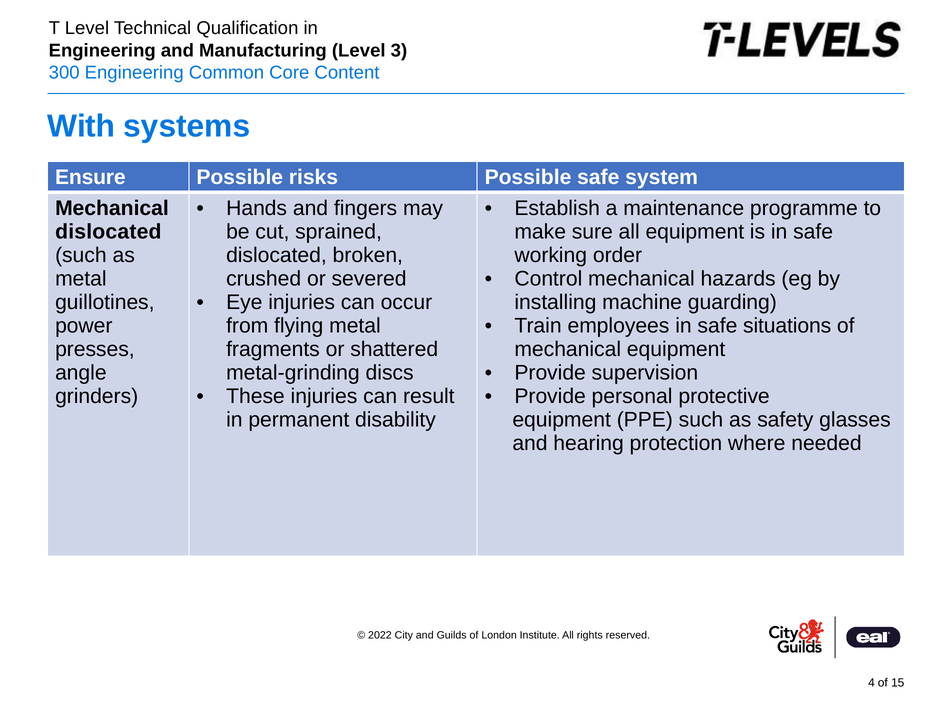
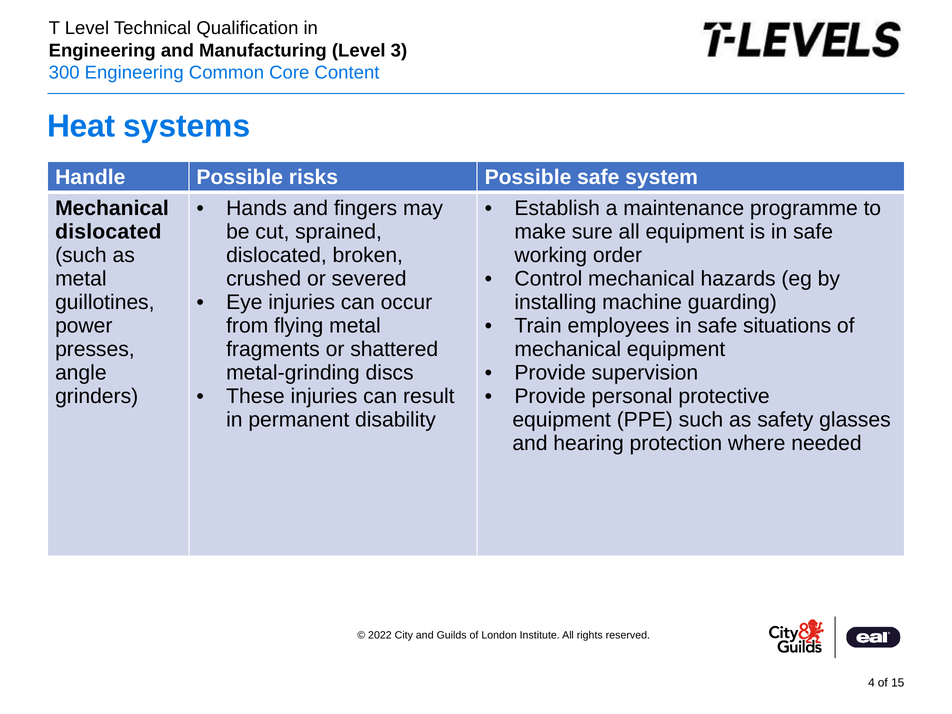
With: With -> Heat
Ensure: Ensure -> Handle
